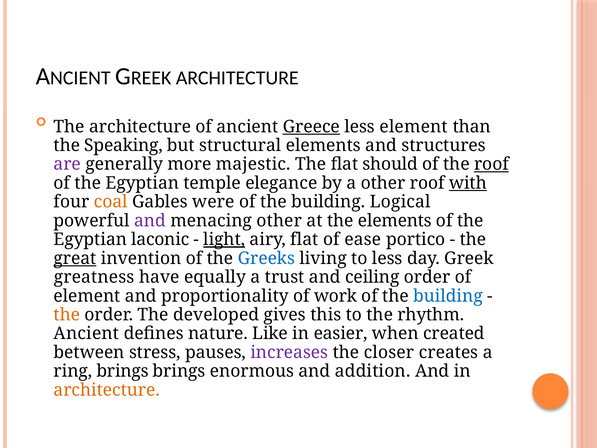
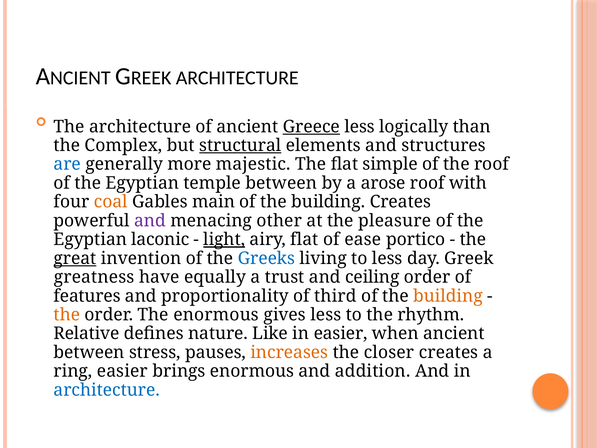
less element: element -> logically
Speaking: Speaking -> Complex
structural underline: none -> present
are colour: purple -> blue
should: should -> simple
roof at (491, 164) underline: present -> none
temple elegance: elegance -> between
a other: other -> arose
with underline: present -> none
were: were -> main
building Logical: Logical -> Creates
the elements: elements -> pleasure
element at (87, 296): element -> features
work: work -> third
building at (448, 296) colour: blue -> orange
The developed: developed -> enormous
gives this: this -> less
Ancient at (86, 333): Ancient -> Relative
when created: created -> ancient
increases colour: purple -> orange
ring brings: brings -> easier
architecture at (107, 390) colour: orange -> blue
